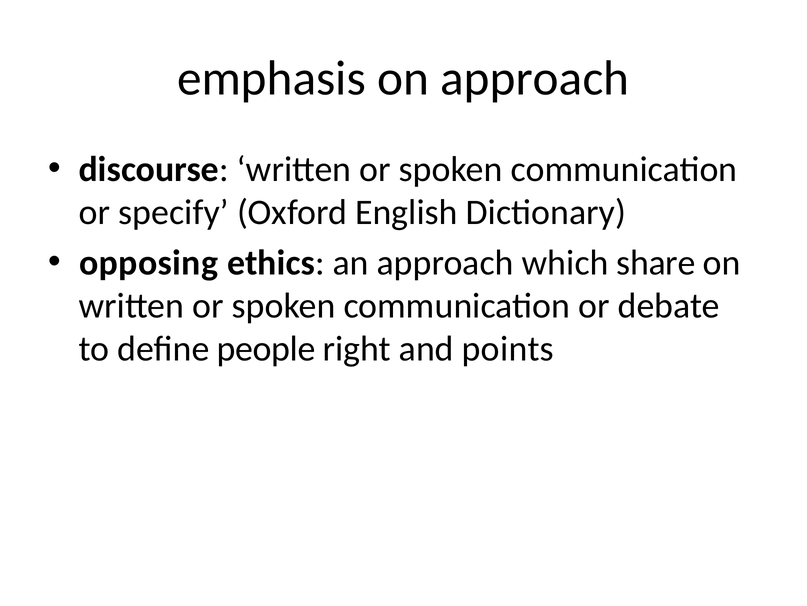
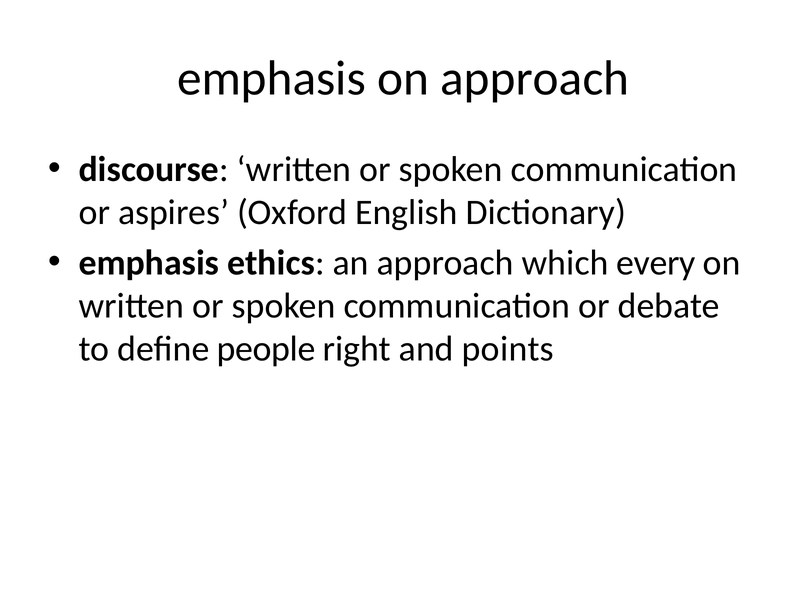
specify: specify -> aspires
opposing at (149, 263): opposing -> emphasis
share: share -> every
